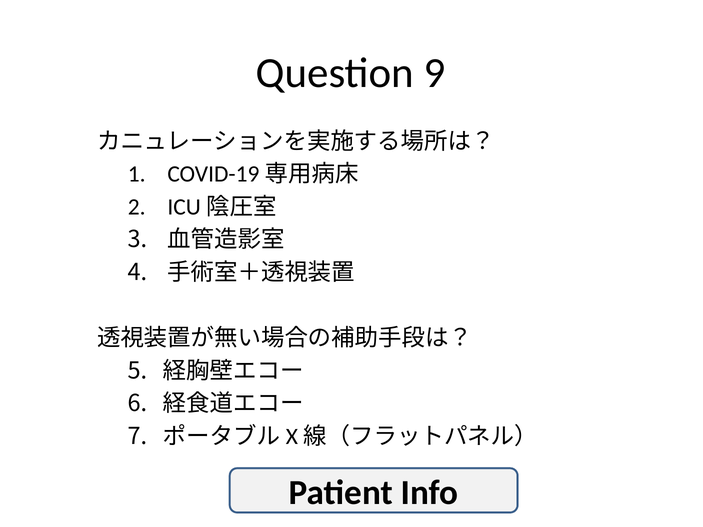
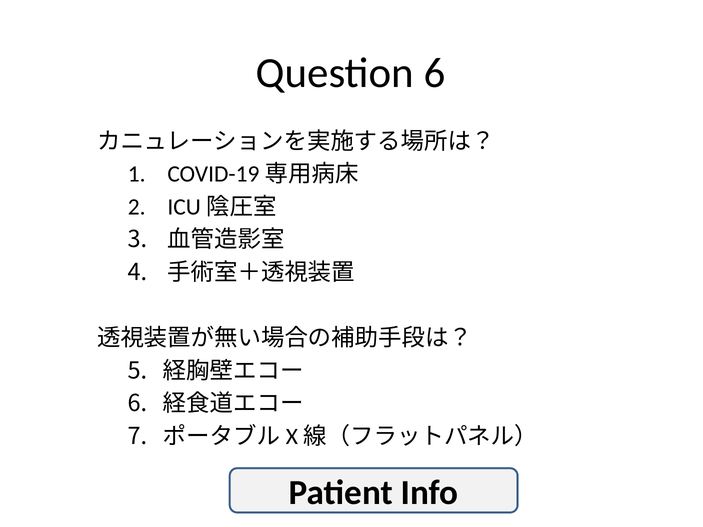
Question 9: 9 -> 6
